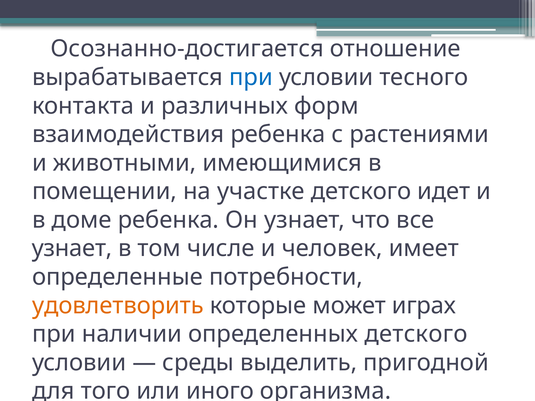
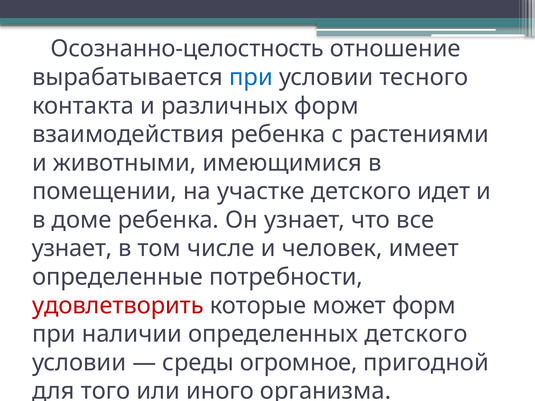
Осознанно-достигается: Осознанно-достигается -> Осознанно-целостность
удовлетворить colour: orange -> red
может играх: играх -> форм
выделить: выделить -> огромное
